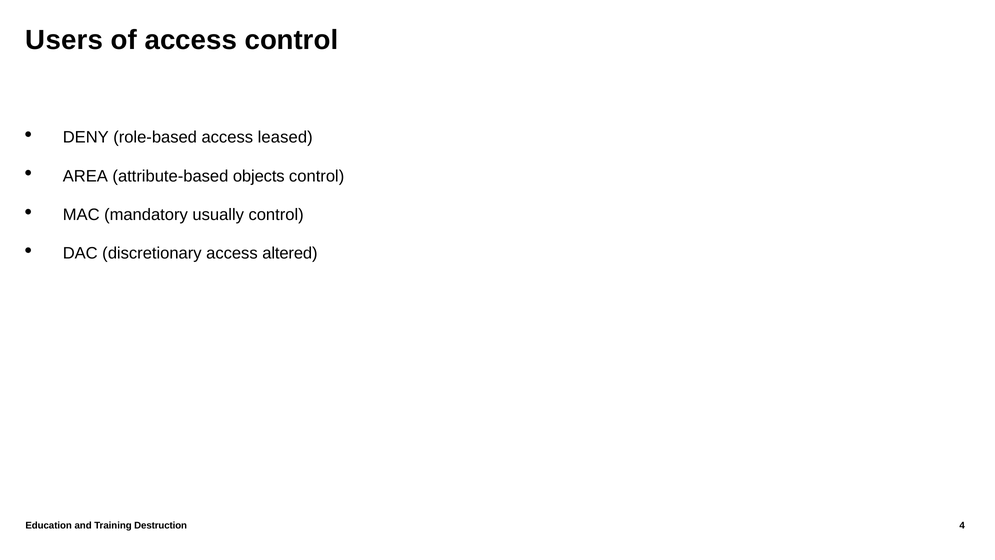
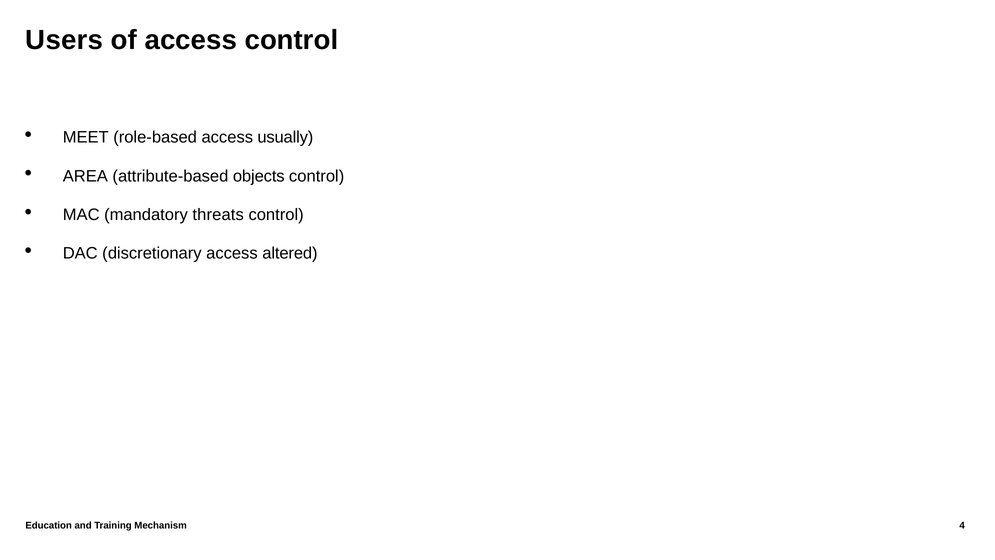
DENY: DENY -> MEET
leased: leased -> usually
usually: usually -> threats
Destruction: Destruction -> Mechanism
